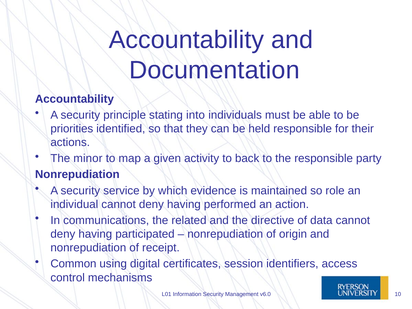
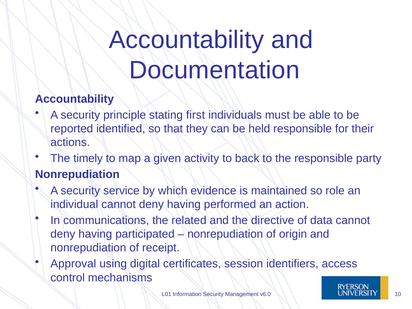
into: into -> first
priorities: priorities -> reported
minor: minor -> timely
Common: Common -> Approval
